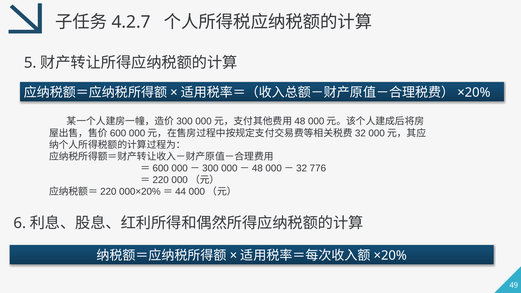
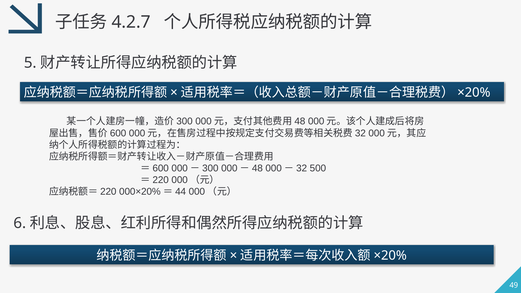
776: 776 -> 500
